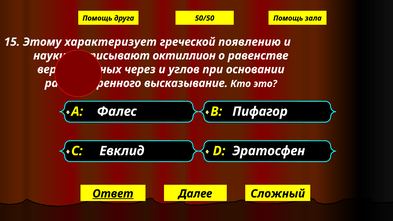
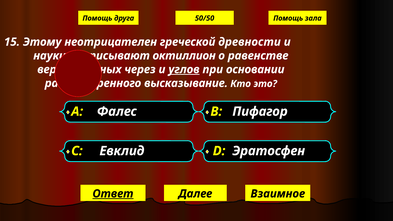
характеризует: характеризует -> неотрицателен
появлению: появлению -> древности
углов underline: none -> present
Сложный: Сложный -> Взаимное
